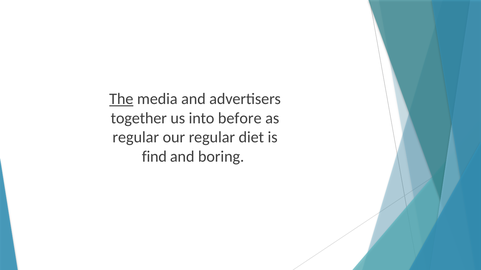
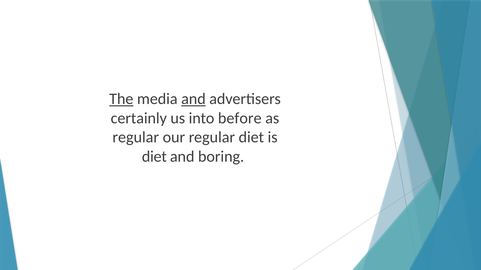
and at (193, 99) underline: none -> present
together: together -> certainly
find at (154, 157): find -> diet
